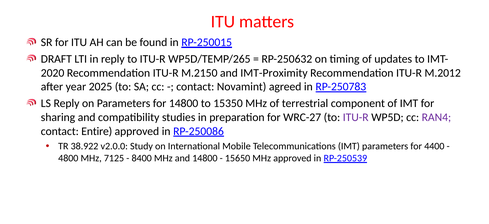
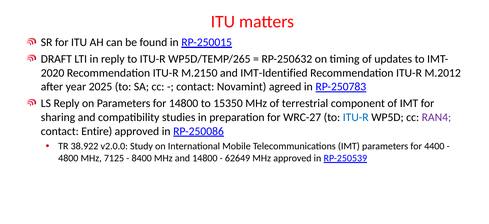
IMT-Proximity: IMT-Proximity -> IMT-Identified
ITU-R at (356, 117) colour: purple -> blue
15650: 15650 -> 62649
